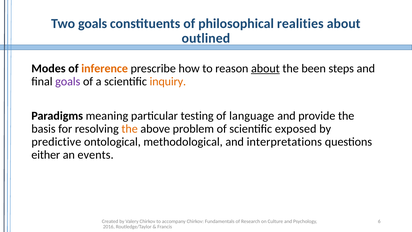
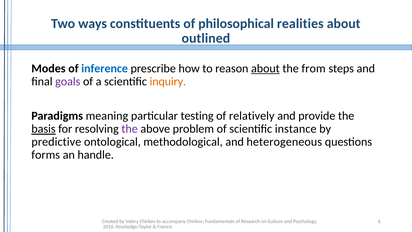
Two goals: goals -> ways
inference colour: orange -> blue
been: been -> from
language: language -> relatively
basis underline: none -> present
the at (130, 129) colour: orange -> purple
exposed: exposed -> instance
interpretations: interpretations -> heterogeneous
either: either -> forms
events: events -> handle
